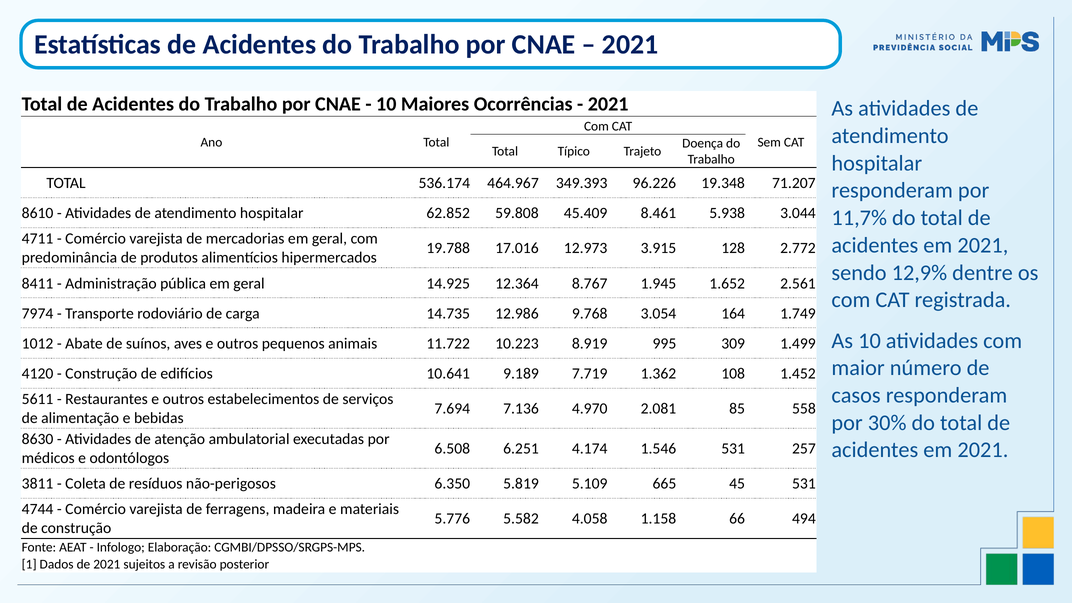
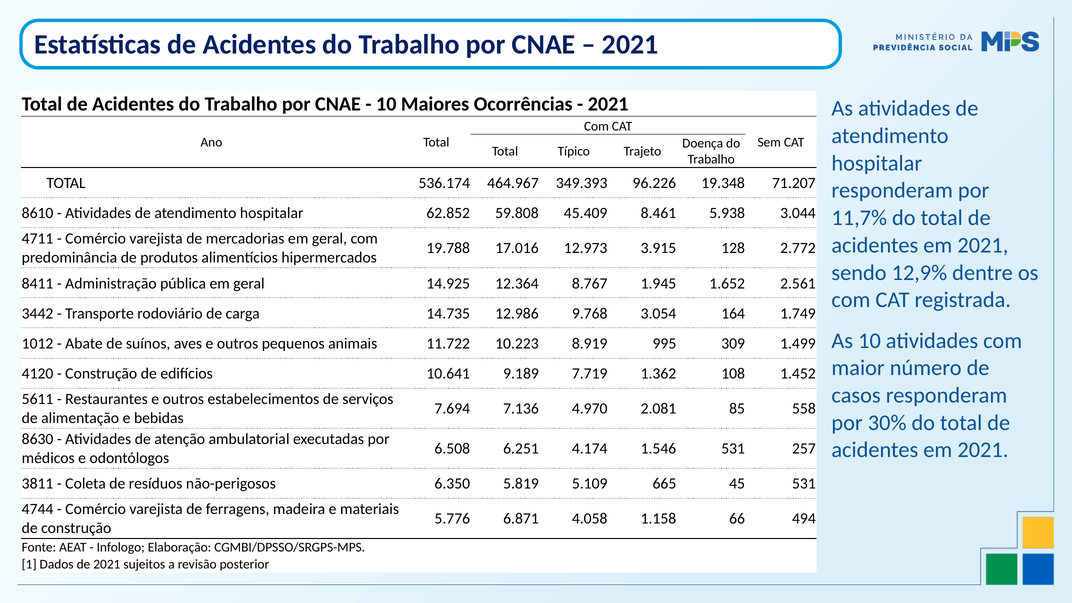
7974: 7974 -> 3442
5.582: 5.582 -> 6.871
